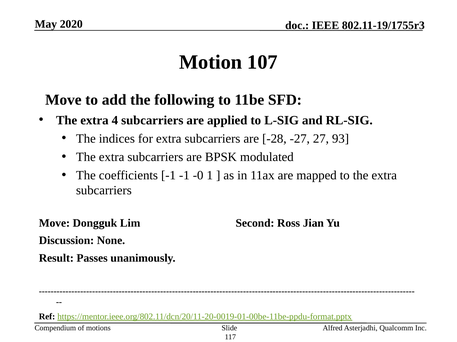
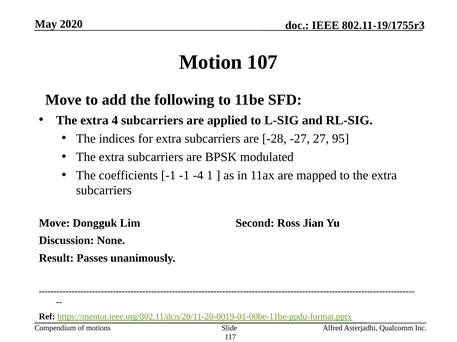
93: 93 -> 95
-0: -0 -> -4
